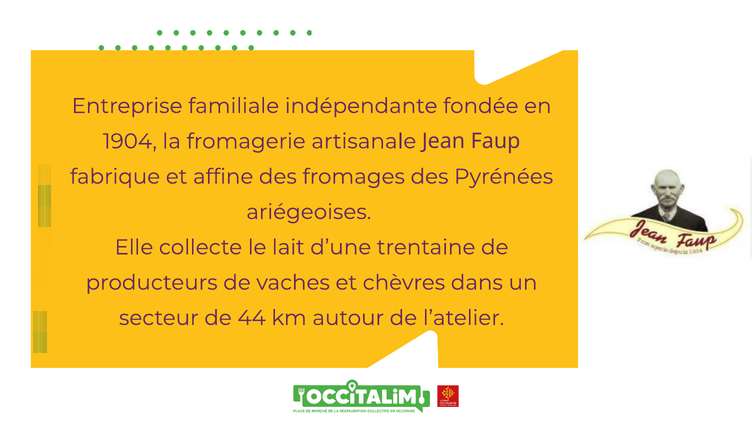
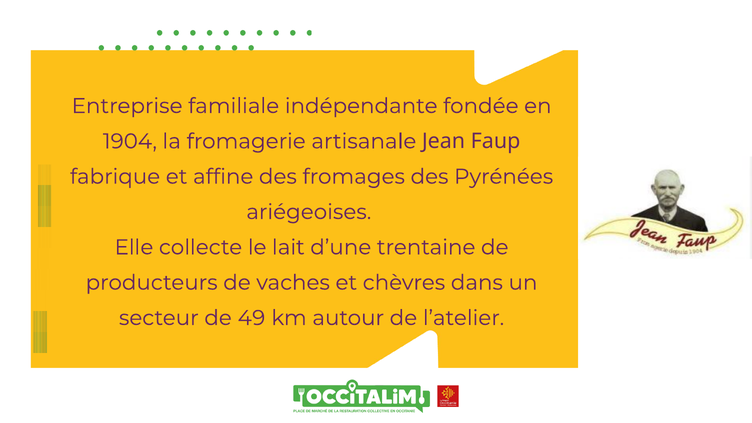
44: 44 -> 49
